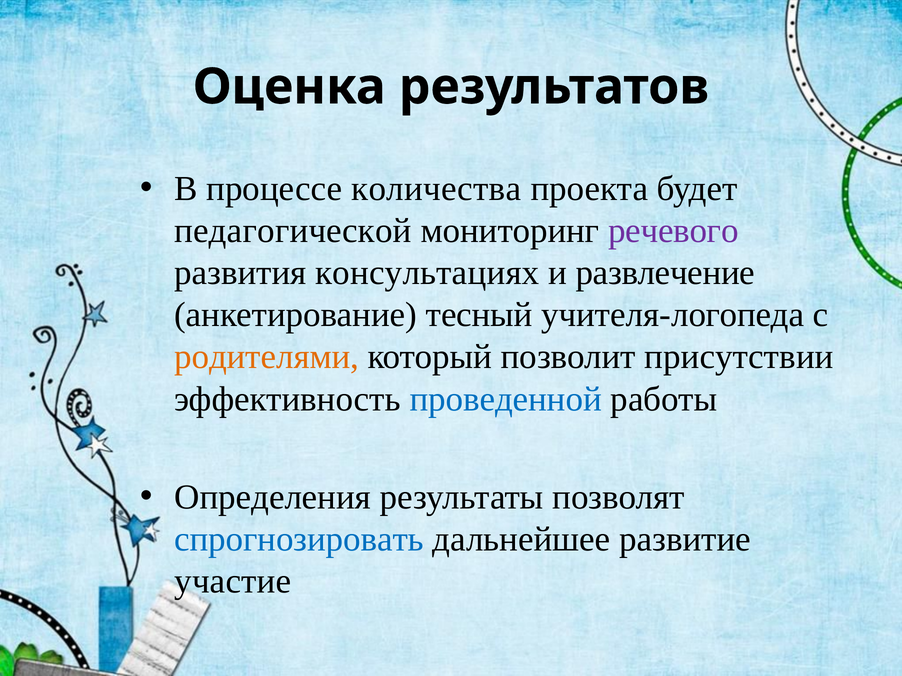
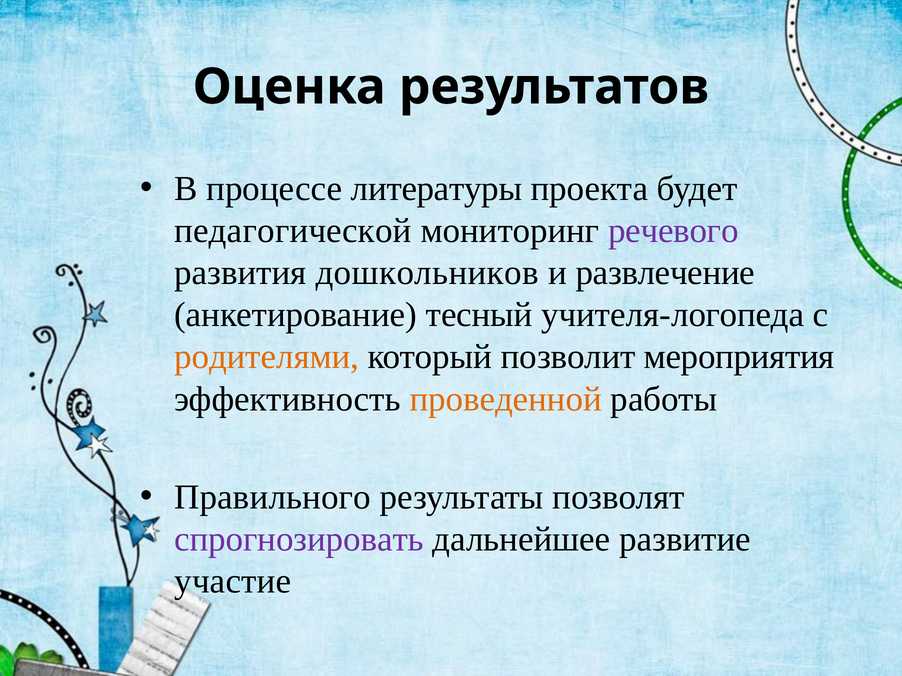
количества: количества -> литературы
консультациях: консультациях -> дошкольников
присутствии: присутствии -> мероприятия
проведенной colour: blue -> orange
Определения: Определения -> Правильного
спрогнозировать colour: blue -> purple
